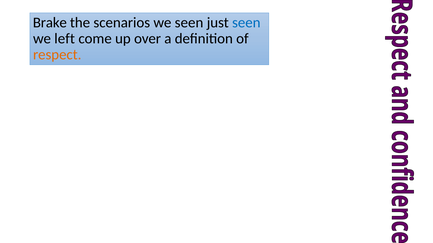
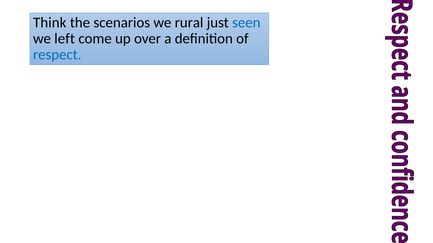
Brake: Brake -> Think
we seen: seen -> rural
respect colour: orange -> blue
